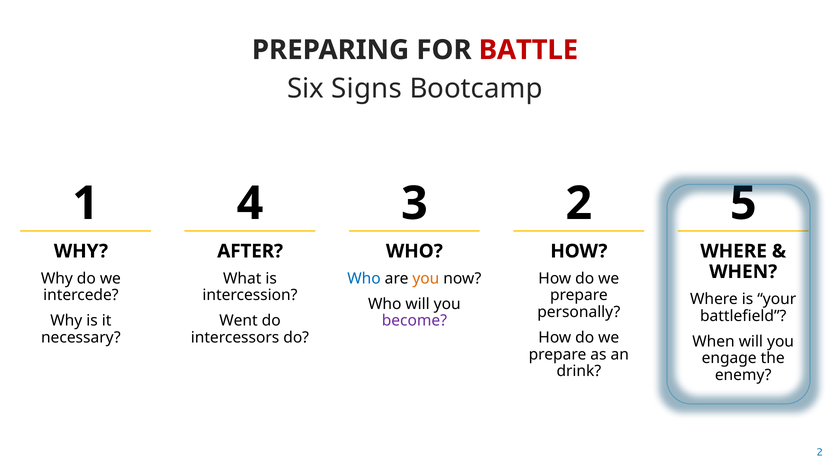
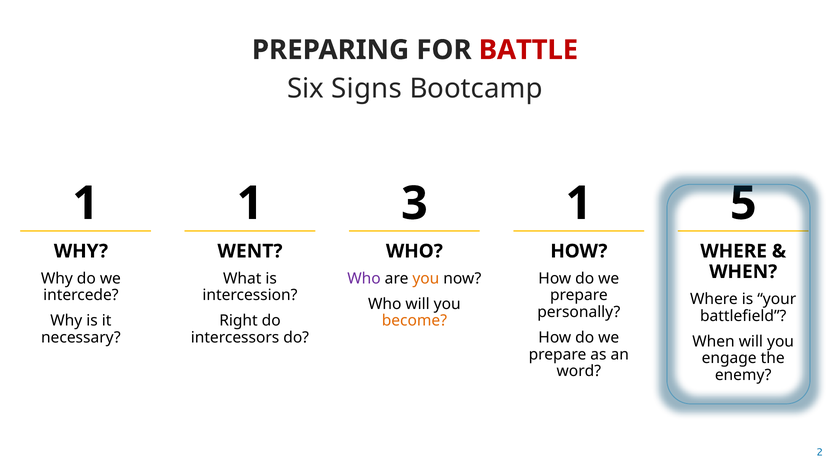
1 4: 4 -> 1
3 2: 2 -> 1
AFTER: AFTER -> WENT
Who at (364, 278) colour: blue -> purple
Went: Went -> Right
become colour: purple -> orange
drink: drink -> word
